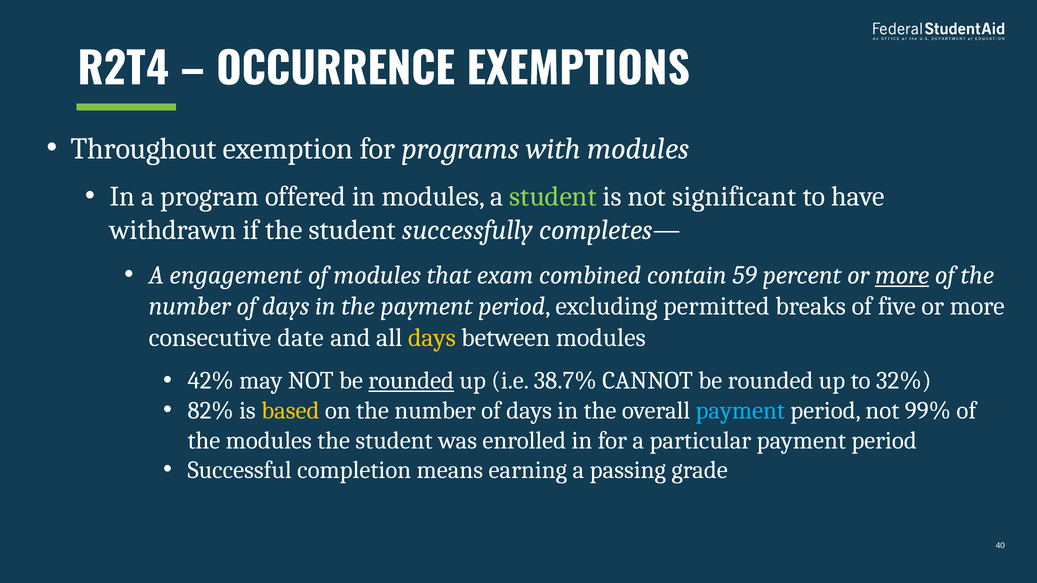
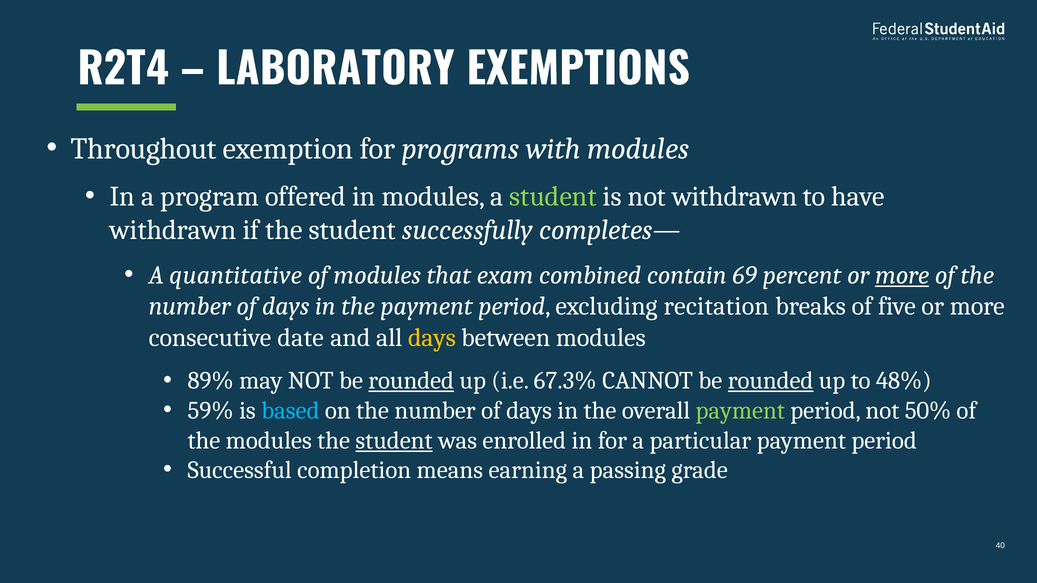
OCCURRENCE: OCCURRENCE -> LABORATORY
not significant: significant -> withdrawn
engagement: engagement -> quantitative
59: 59 -> 69
permitted: permitted -> recitation
42%: 42% -> 89%
38.7%: 38.7% -> 67.3%
rounded at (771, 381) underline: none -> present
32%: 32% -> 48%
82%: 82% -> 59%
based colour: yellow -> light blue
payment at (740, 411) colour: light blue -> light green
99%: 99% -> 50%
student at (394, 441) underline: none -> present
